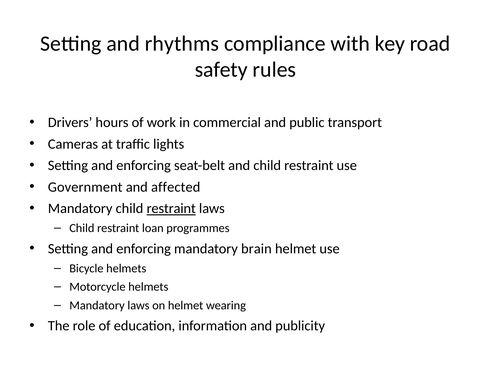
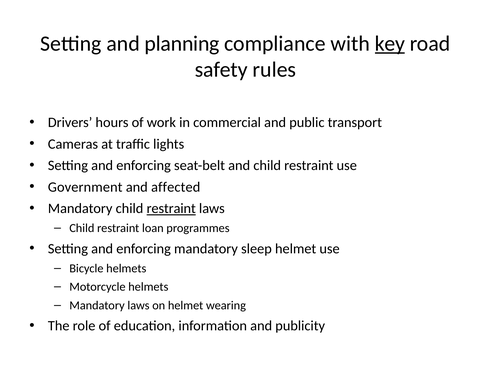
rhythms: rhythms -> planning
key underline: none -> present
brain: brain -> sleep
